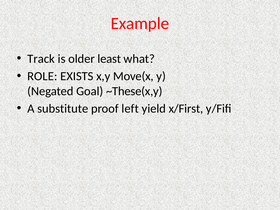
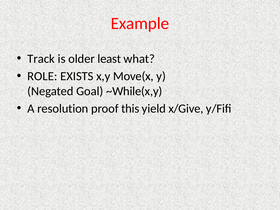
~These(x,y: ~These(x,y -> ~While(x,y
substitute: substitute -> resolution
left: left -> this
x/First: x/First -> x/Give
